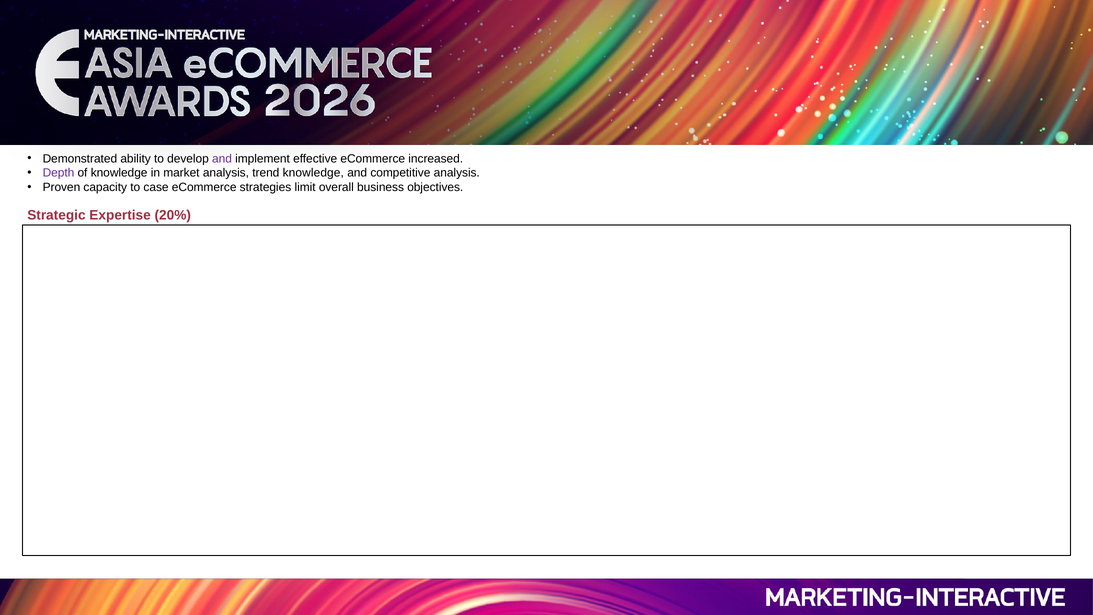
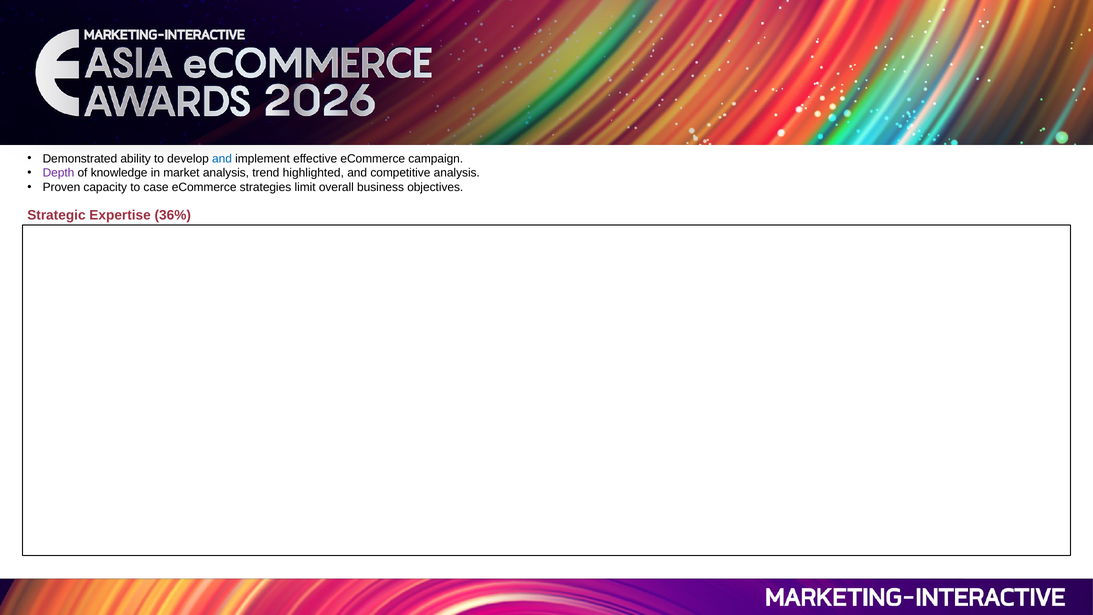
and at (222, 159) colour: purple -> blue
increased: increased -> campaign
trend knowledge: knowledge -> highlighted
20%: 20% -> 36%
